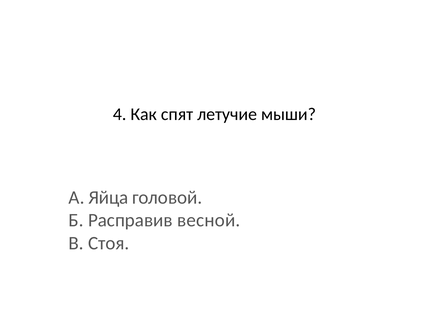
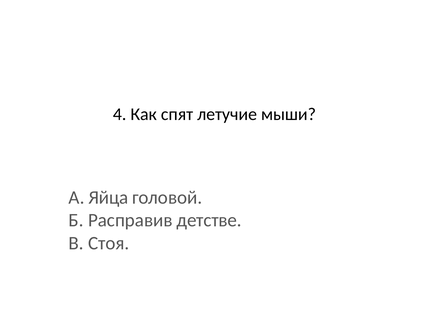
весной: весной -> детстве
